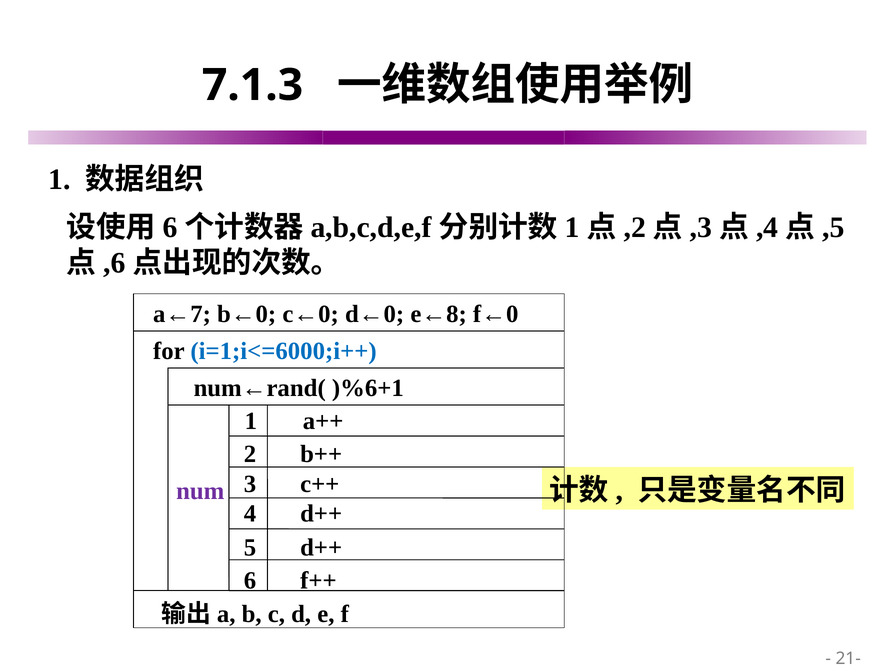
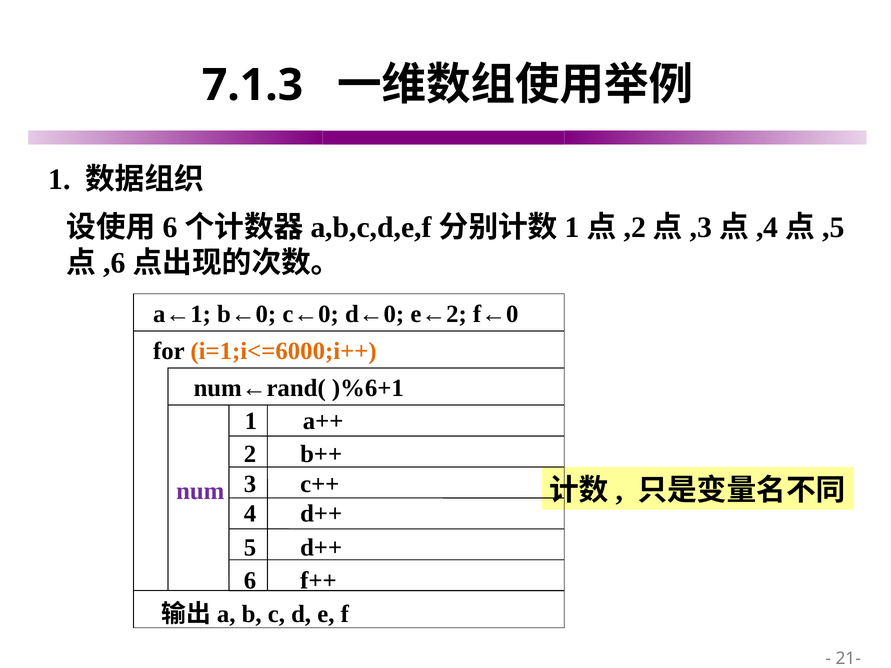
a←7: a←7 -> a←1
e←8: e←8 -> e←2
i=1;i<=6000;i++ colour: blue -> orange
